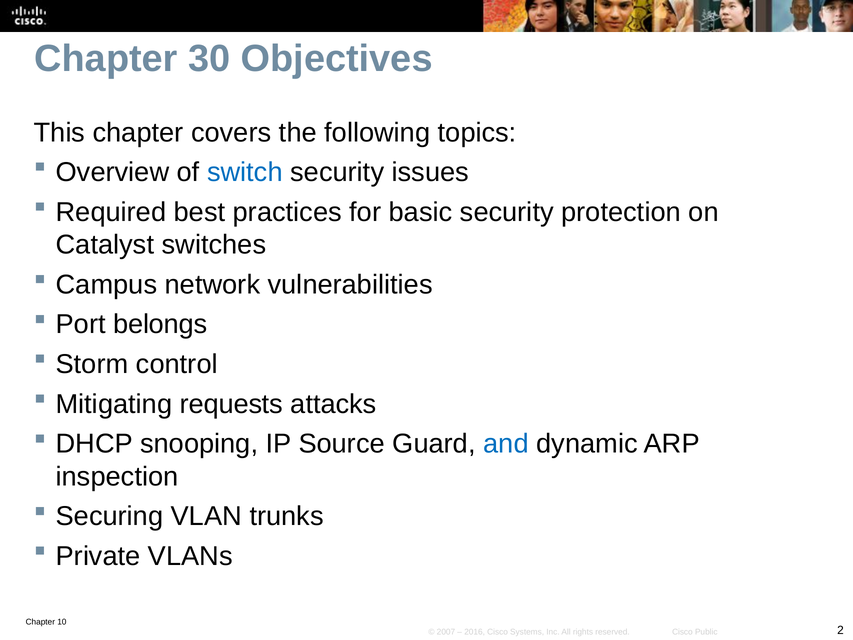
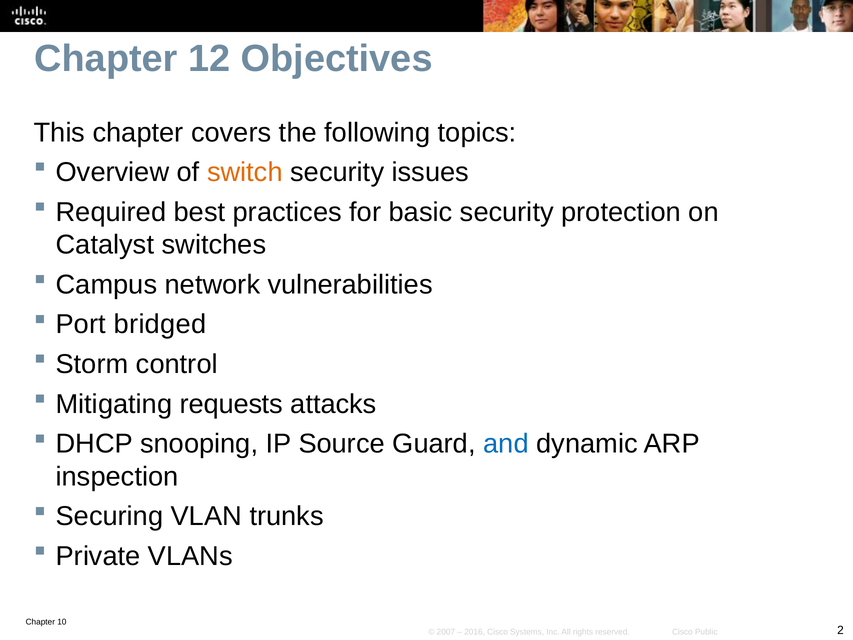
30: 30 -> 12
switch colour: blue -> orange
belongs: belongs -> bridged
